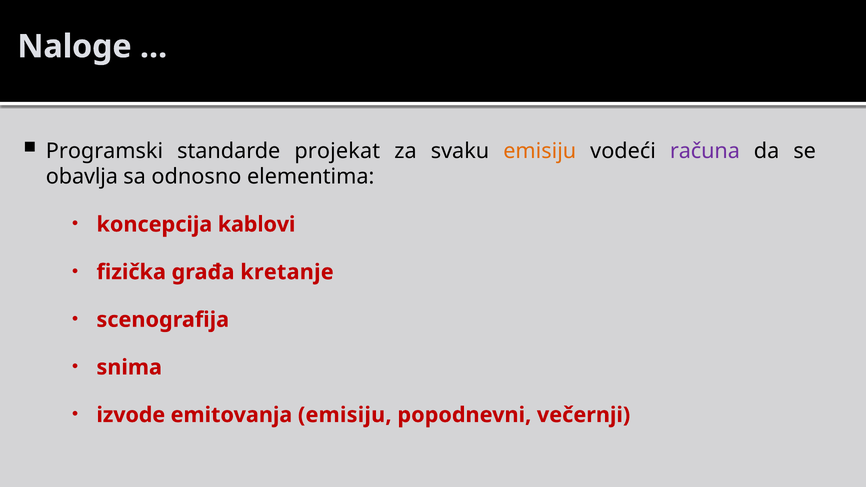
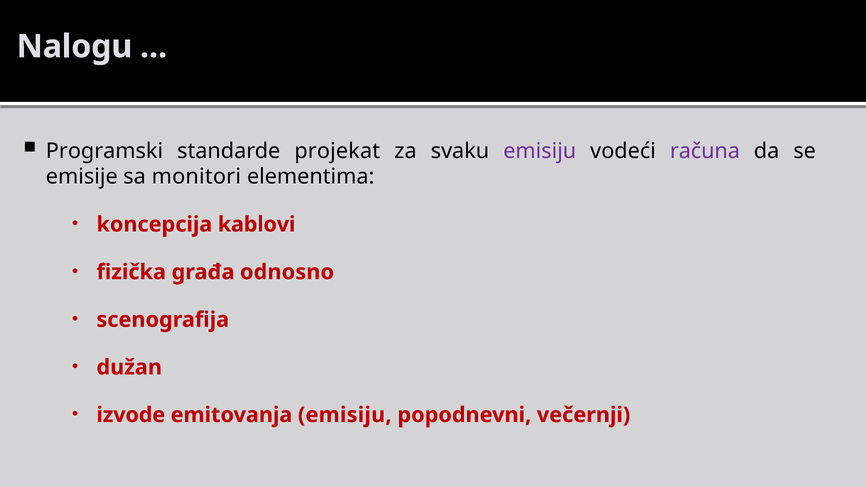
Naloge: Naloge -> Nalogu
emisiju at (540, 151) colour: orange -> purple
obavlja: obavlja -> emisije
odnosno: odnosno -> monitori
kretanje: kretanje -> odnosno
snima: snima -> dužan
